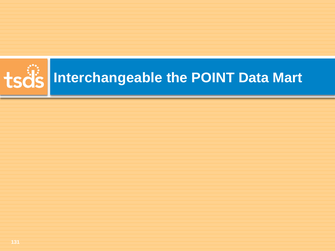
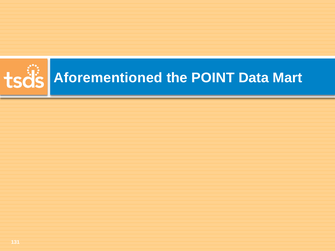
Interchangeable: Interchangeable -> Aforementioned
